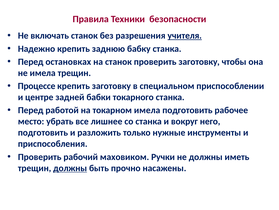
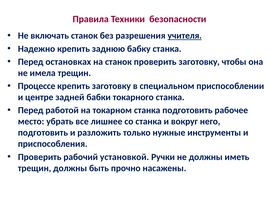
токарном имела: имела -> станка
маховиком: маховиком -> установкой
должны at (70, 168) underline: present -> none
